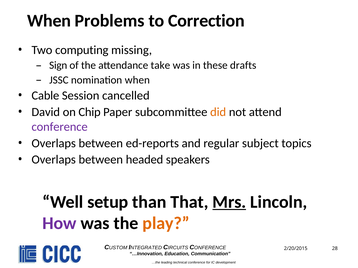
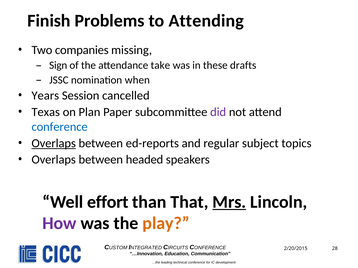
When at (49, 21): When -> Finish
Correction: Correction -> Attending
computing: computing -> companies
Cable: Cable -> Years
David: David -> Texas
Chip: Chip -> Plan
did colour: orange -> purple
conference at (60, 127) colour: purple -> blue
Overlaps at (54, 143) underline: none -> present
setup: setup -> effort
